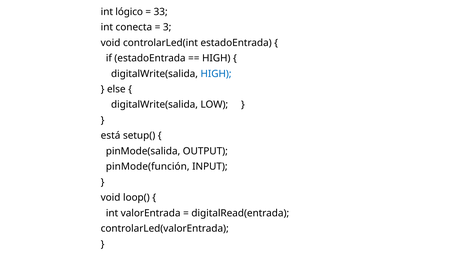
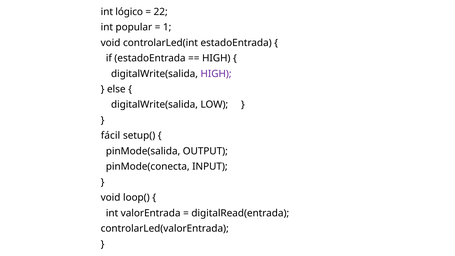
33: 33 -> 22
conecta: conecta -> popular
3: 3 -> 1
HIGH at (216, 74) colour: blue -> purple
está: está -> fácil
pinMode(función: pinMode(función -> pinMode(conecta
